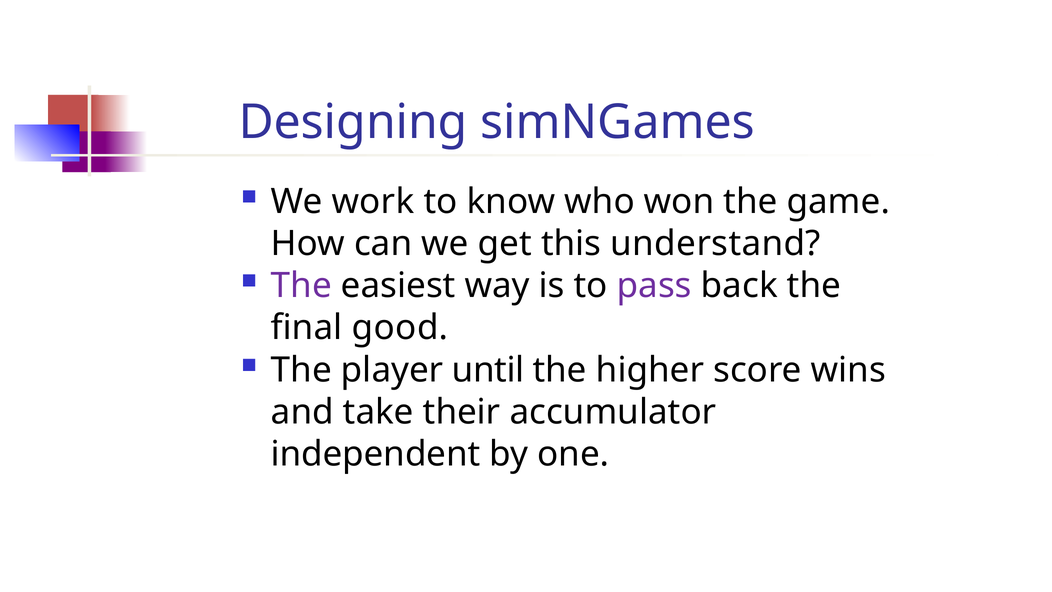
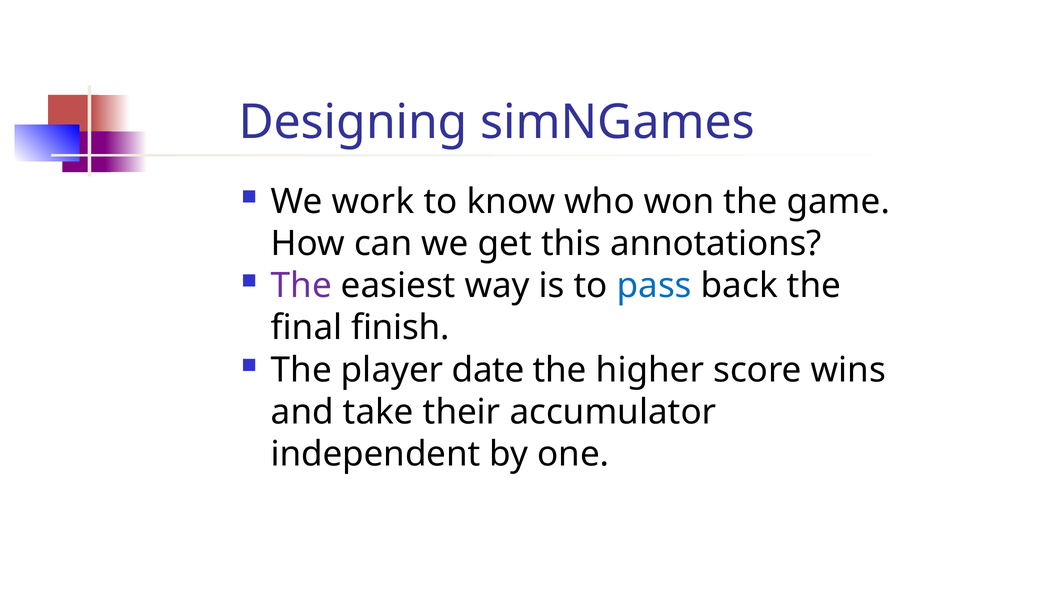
understand: understand -> annotations
pass colour: purple -> blue
good: good -> finish
until: until -> date
